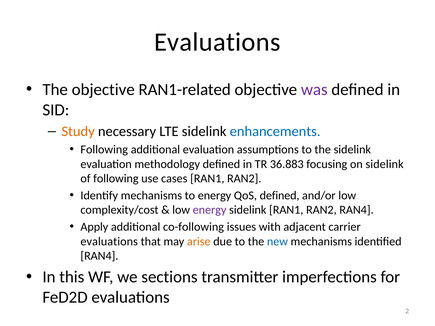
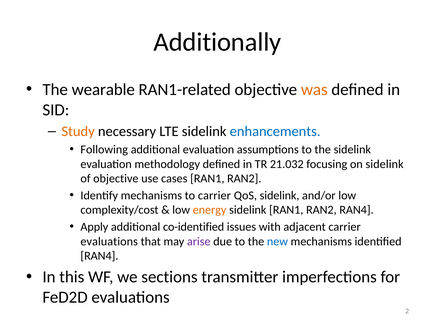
Evaluations at (217, 42): Evaluations -> Additionally
The objective: objective -> wearable
was colour: purple -> orange
36.883: 36.883 -> 21.032
of following: following -> objective
to energy: energy -> carrier
QoS defined: defined -> sidelink
energy at (210, 210) colour: purple -> orange
co-following: co-following -> co-identified
arise colour: orange -> purple
